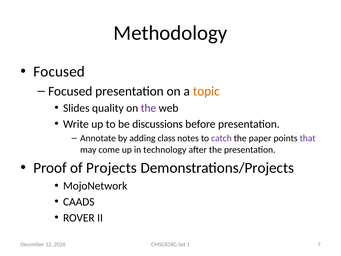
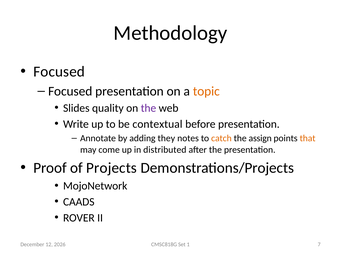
discussions: discussions -> contextual
class: class -> they
catch colour: purple -> orange
paper: paper -> assign
that colour: purple -> orange
technology: technology -> distributed
